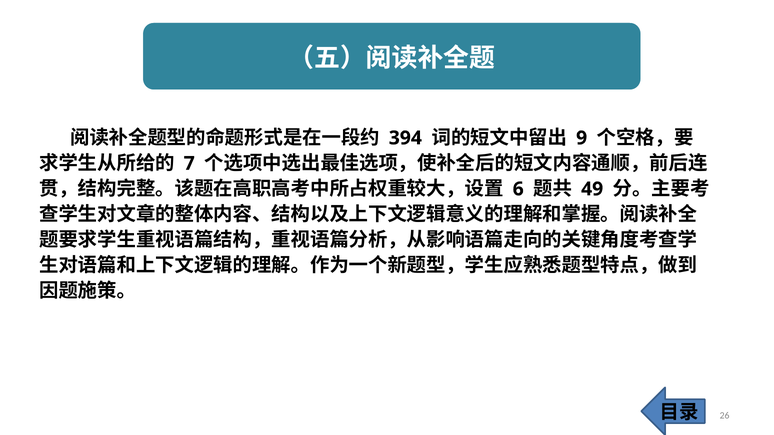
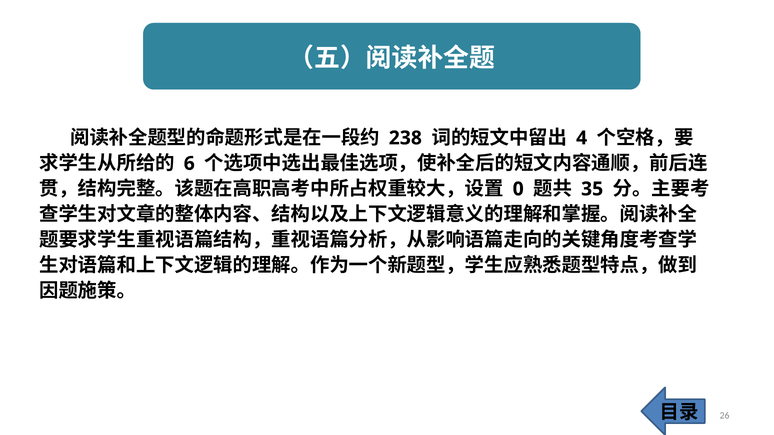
394: 394 -> 238
9: 9 -> 4
7: 7 -> 6
6: 6 -> 0
49: 49 -> 35
